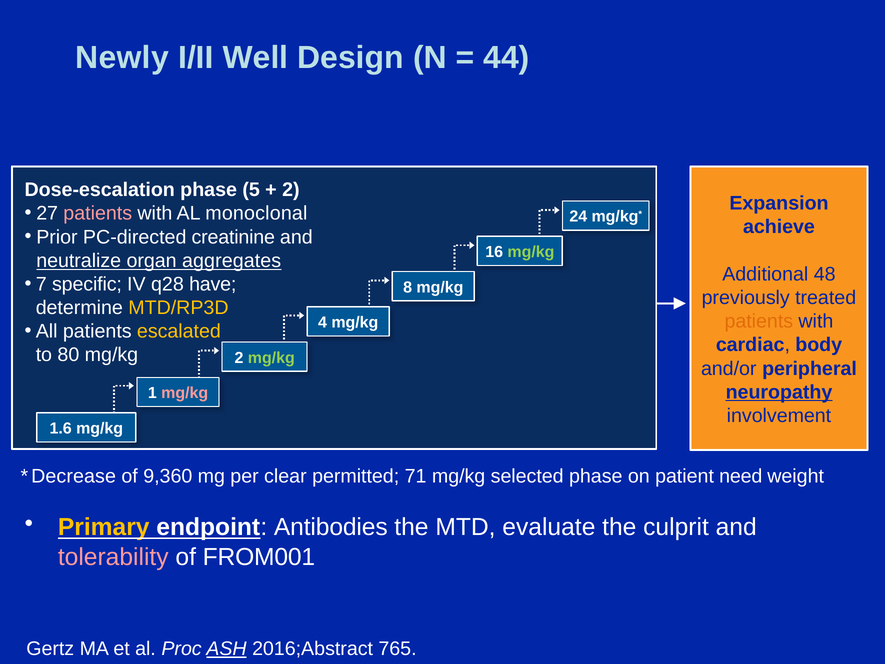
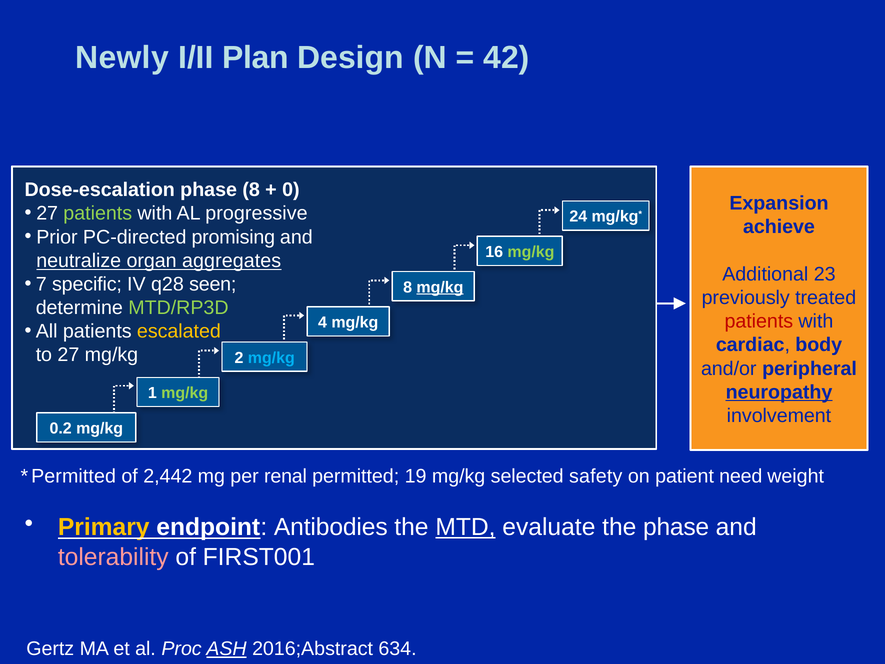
Well: Well -> Plan
44: 44 -> 42
phase 5: 5 -> 8
2 at (291, 190): 2 -> 0
patients at (98, 213) colour: pink -> light green
monoclonal: monoclonal -> progressive
creatinine: creatinine -> promising
48: 48 -> 23
have: have -> seen
mg/kg at (440, 287) underline: none -> present
MTD/RP3D colour: yellow -> light green
patients at (759, 321) colour: orange -> red
80: 80 -> 27
mg/kg at (271, 358) colour: light green -> light blue
mg/kg at (185, 393) colour: pink -> light green
1.6: 1.6 -> 0.2
Decrease at (74, 476): Decrease -> Permitted
9,360: 9,360 -> 2,442
clear: clear -> renal
71: 71 -> 19
selected phase: phase -> safety
MTD underline: none -> present
the culprit: culprit -> phase
FROM001: FROM001 -> FIRST001
765: 765 -> 634
